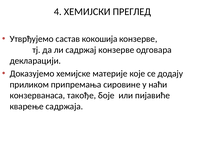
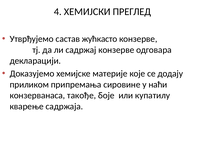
кокошија: кокошија -> жућкасто
пијавиће: пијавиће -> купатилу
